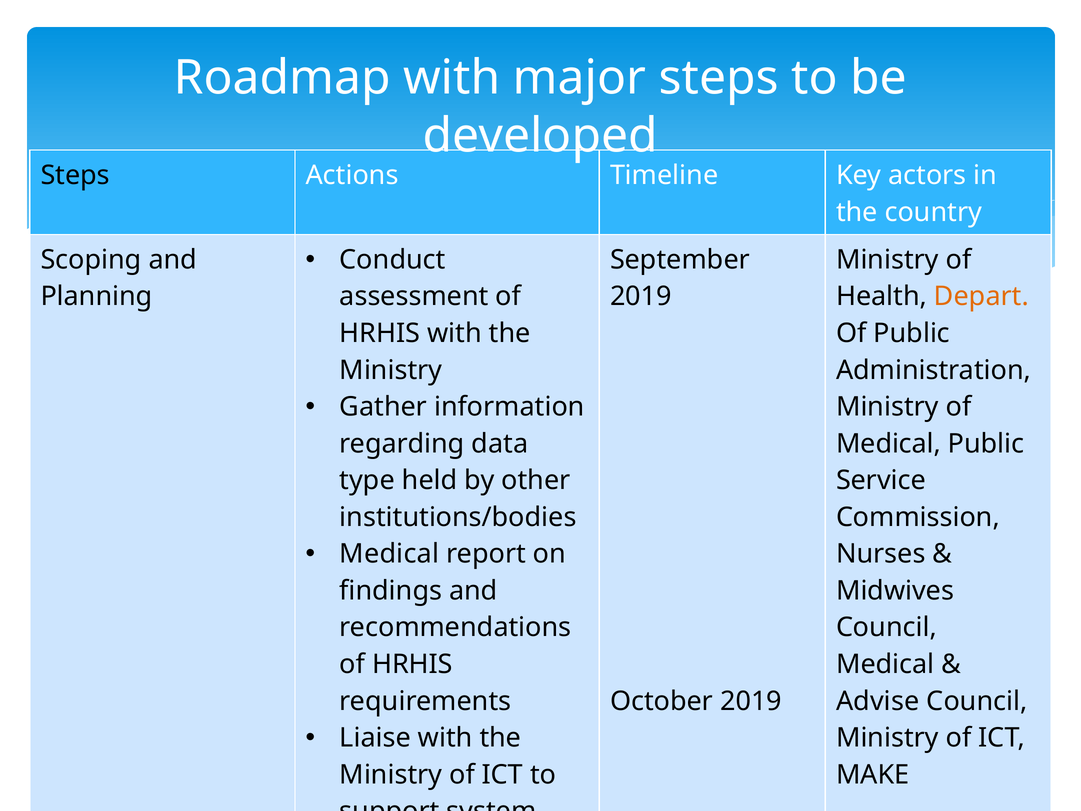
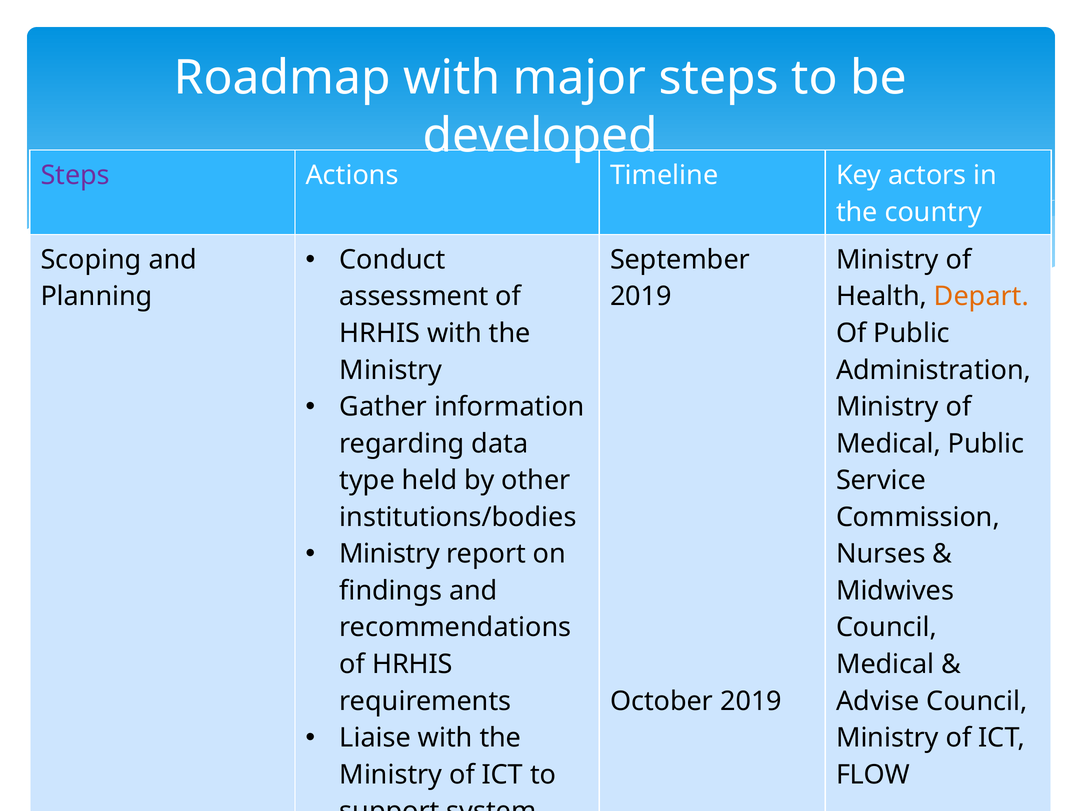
Steps at (75, 175) colour: black -> purple
Medical at (389, 554): Medical -> Ministry
MAKE: MAKE -> FLOW
